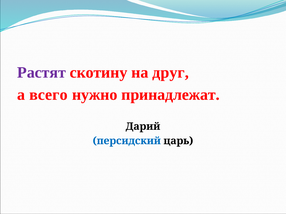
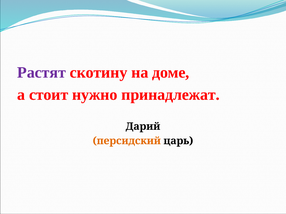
друг: друг -> доме
всего: всего -> стоит
персидский colour: blue -> orange
